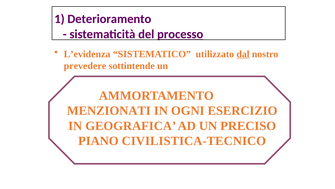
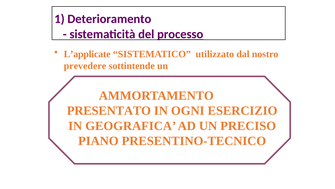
L’evidenza: L’evidenza -> L’applicate
dal underline: present -> none
MENZIONATI: MENZIONATI -> PRESENTATO
CIVILISTICA-TECNICO: CIVILISTICA-TECNICO -> PRESENTINO-TECNICO
